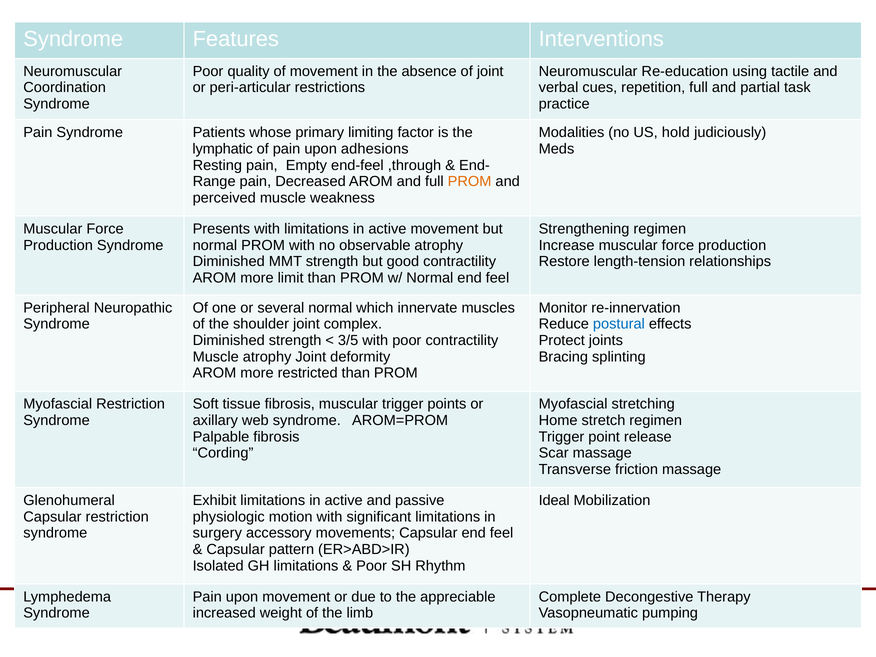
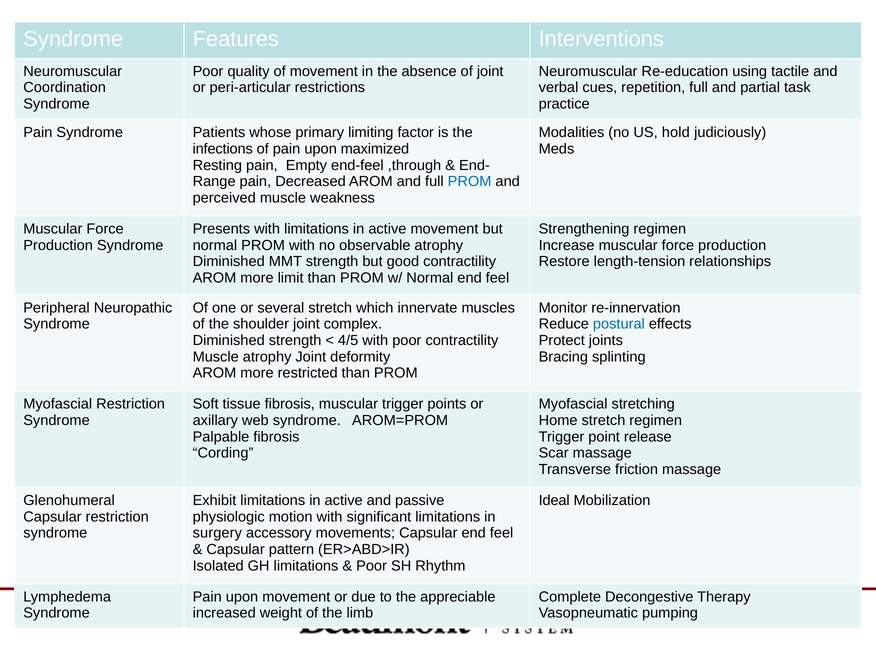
lymphatic: lymphatic -> infections
adhesions: adhesions -> maximized
PROM at (470, 182) colour: orange -> blue
several normal: normal -> stretch
3/5: 3/5 -> 4/5
